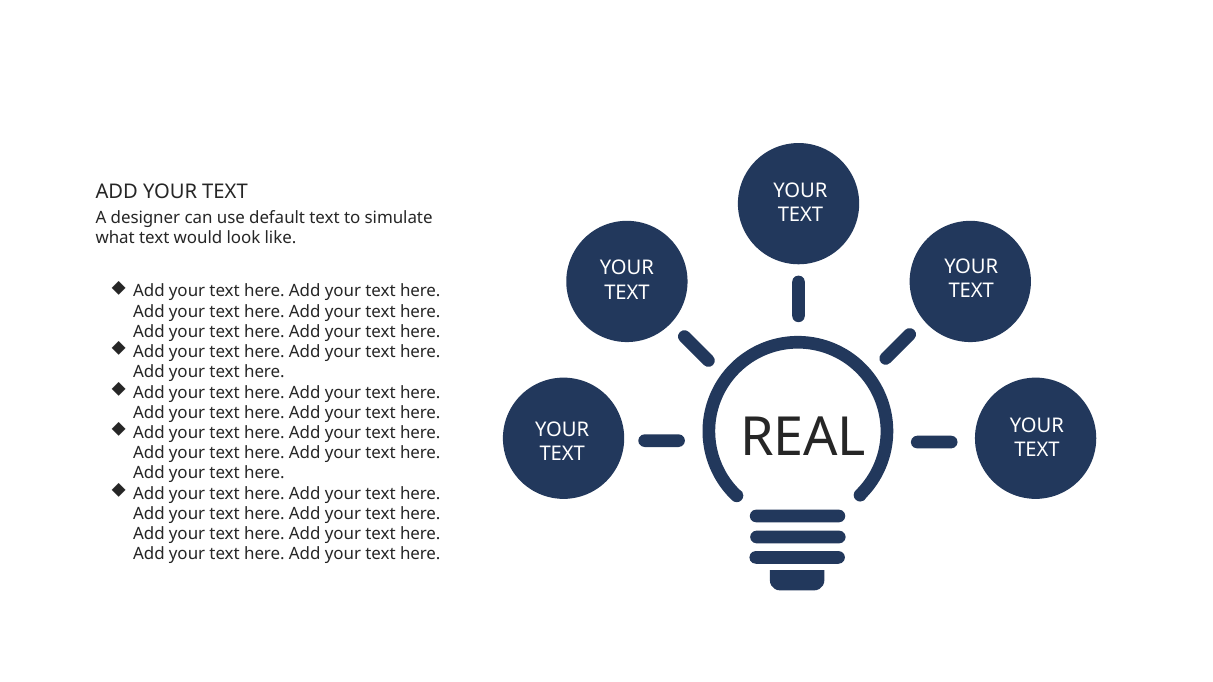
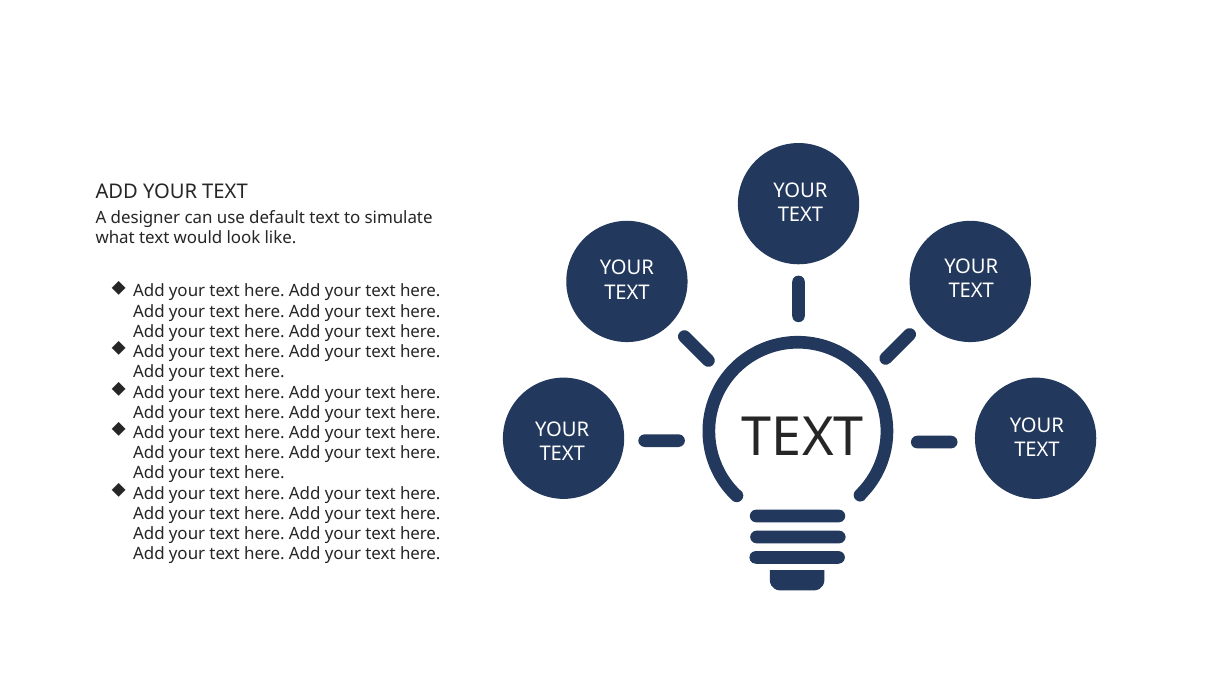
REAL at (803, 438): REAL -> TEXT
